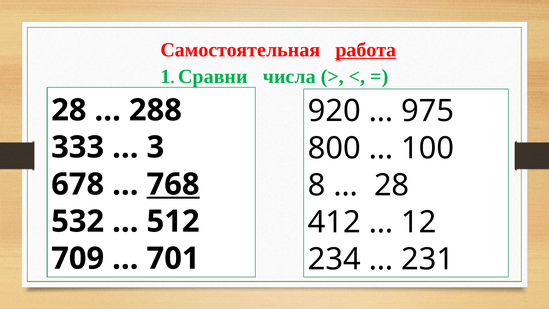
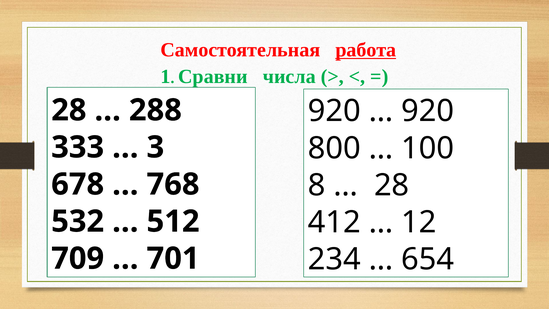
975 at (428, 111): 975 -> 920
768 underline: present -> none
231: 231 -> 654
